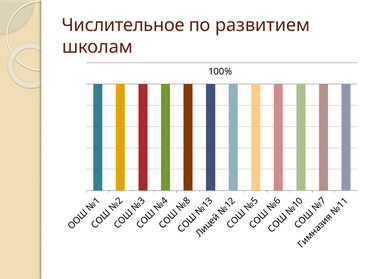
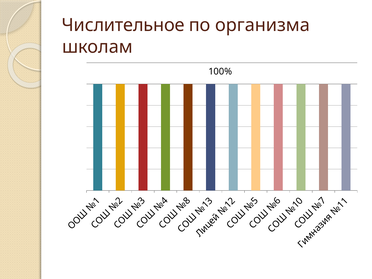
развитием: развитием -> организма
